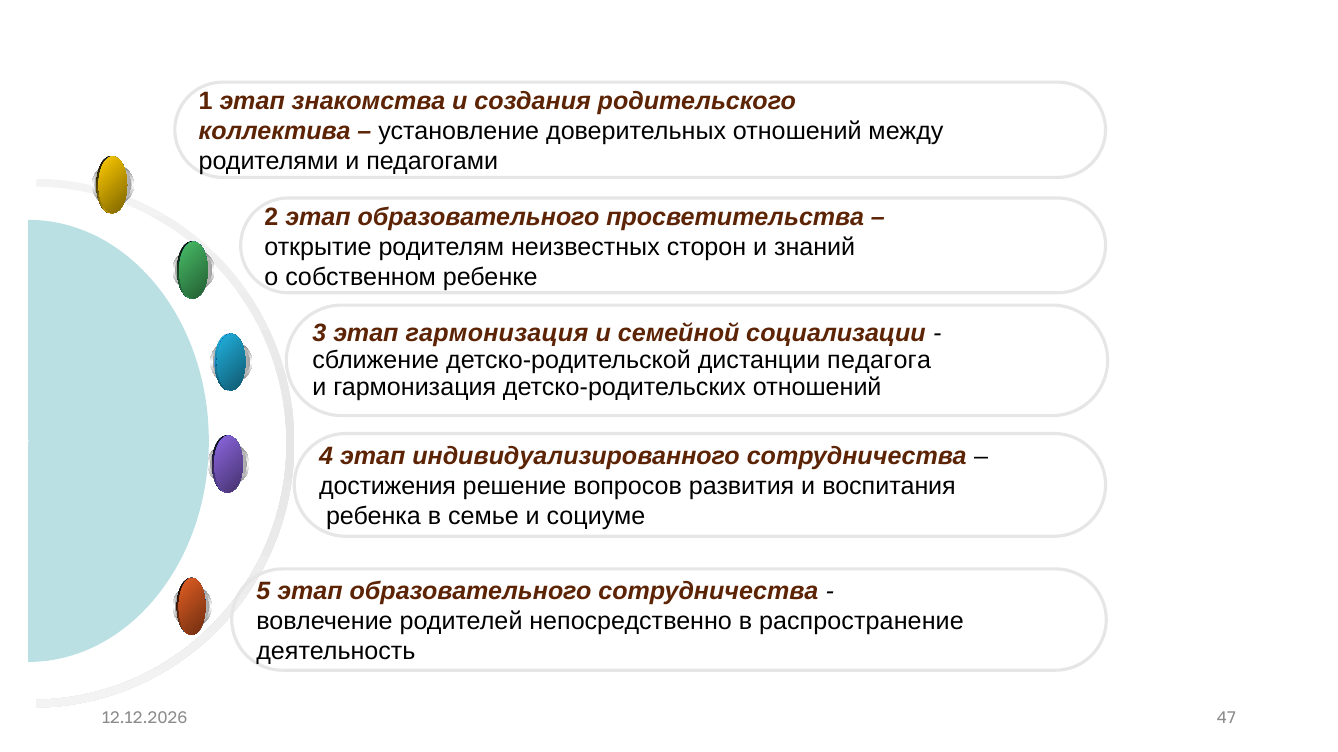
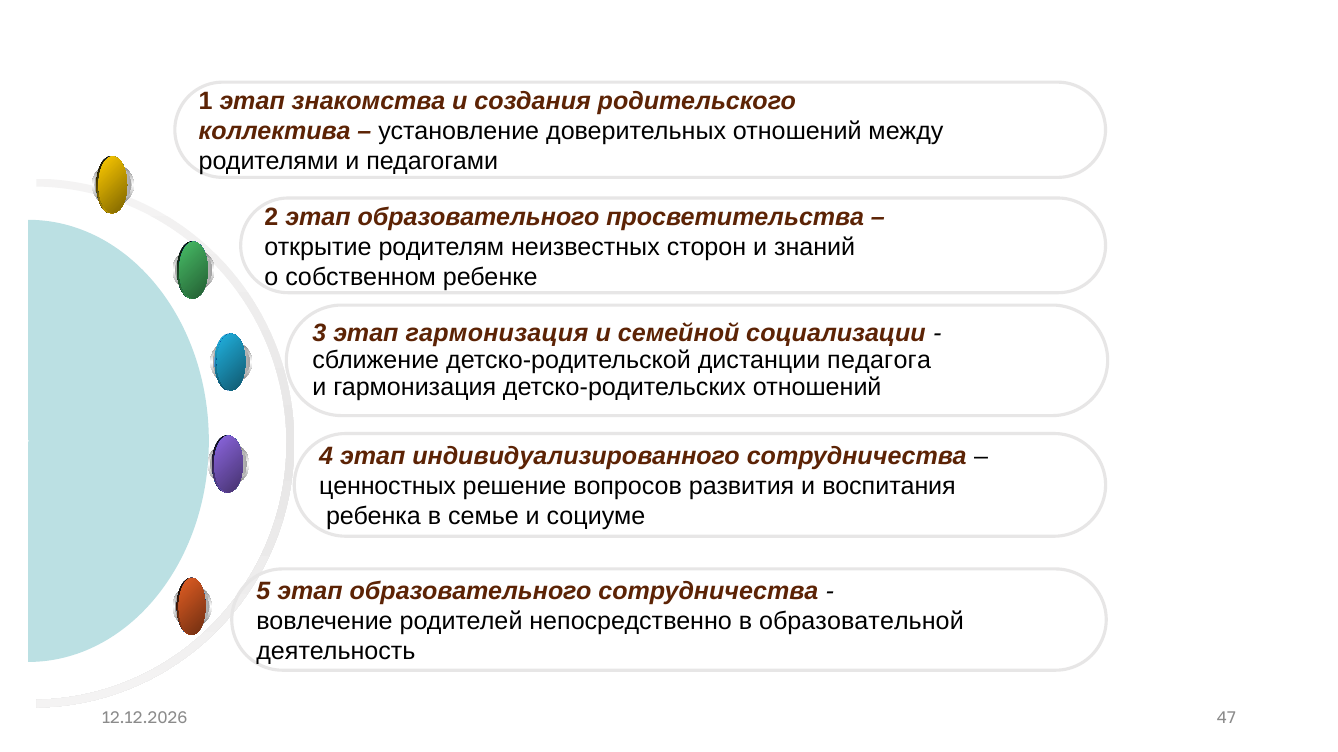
достижения: достижения -> ценностных
распространение: распространение -> образовательной
